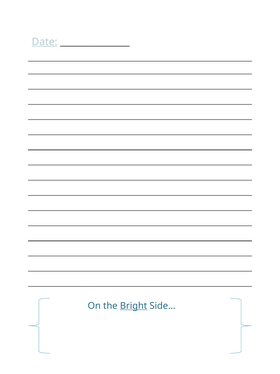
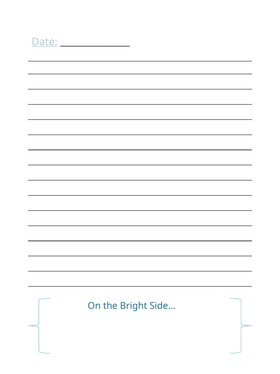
Bright underline: present -> none
